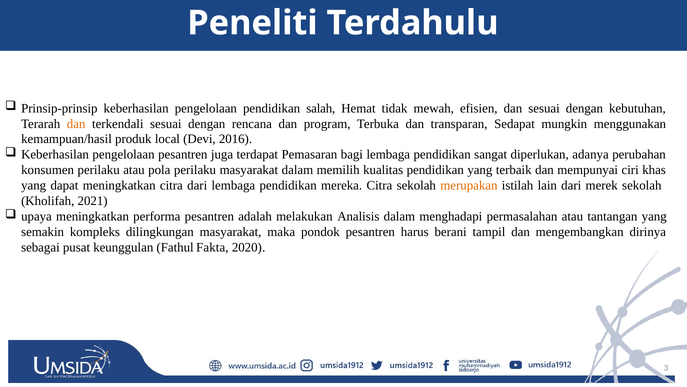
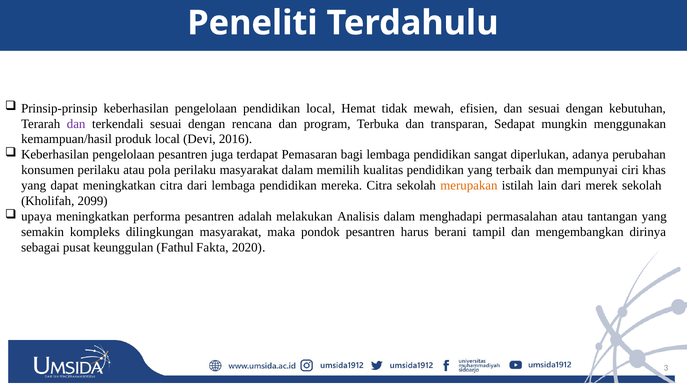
pendidikan salah: salah -> local
dan at (76, 124) colour: orange -> purple
2021: 2021 -> 2099
